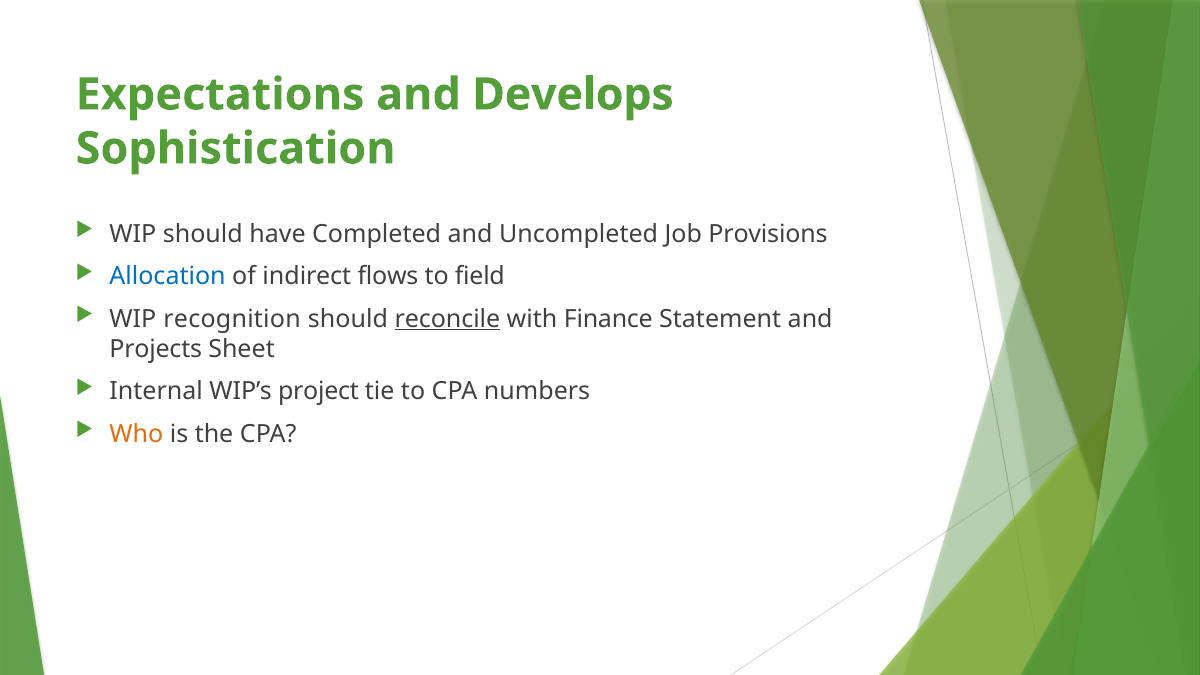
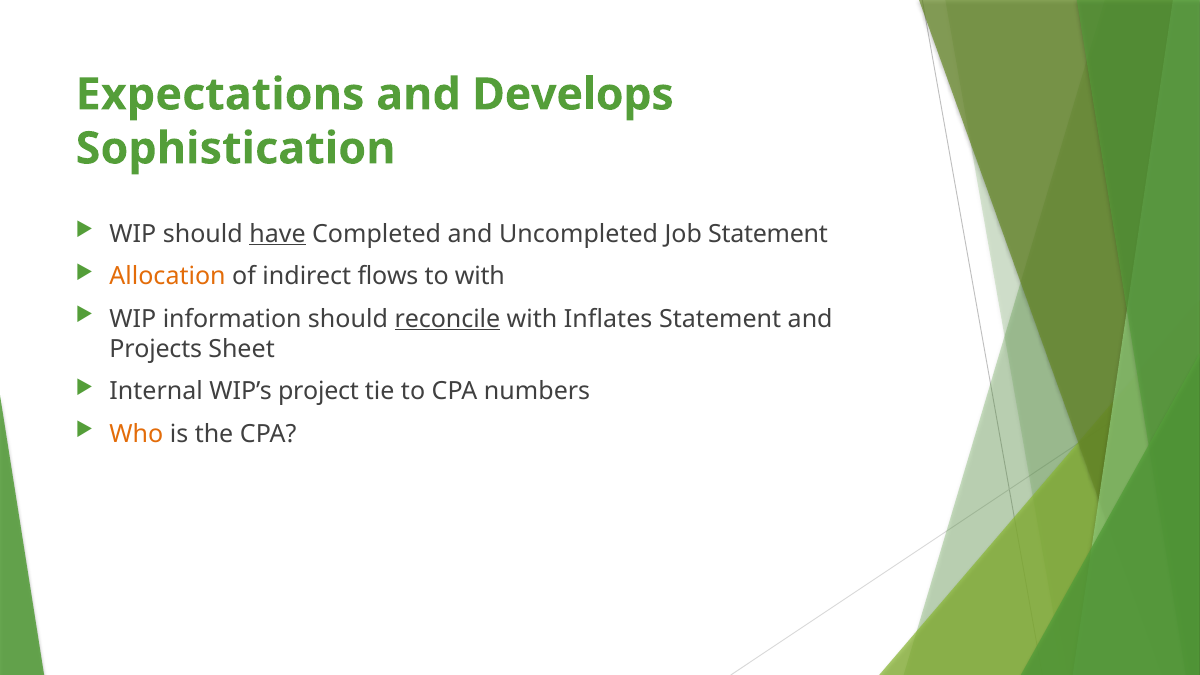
have underline: none -> present
Job Provisions: Provisions -> Statement
Allocation colour: blue -> orange
to field: field -> with
recognition: recognition -> information
Finance: Finance -> Inflates
